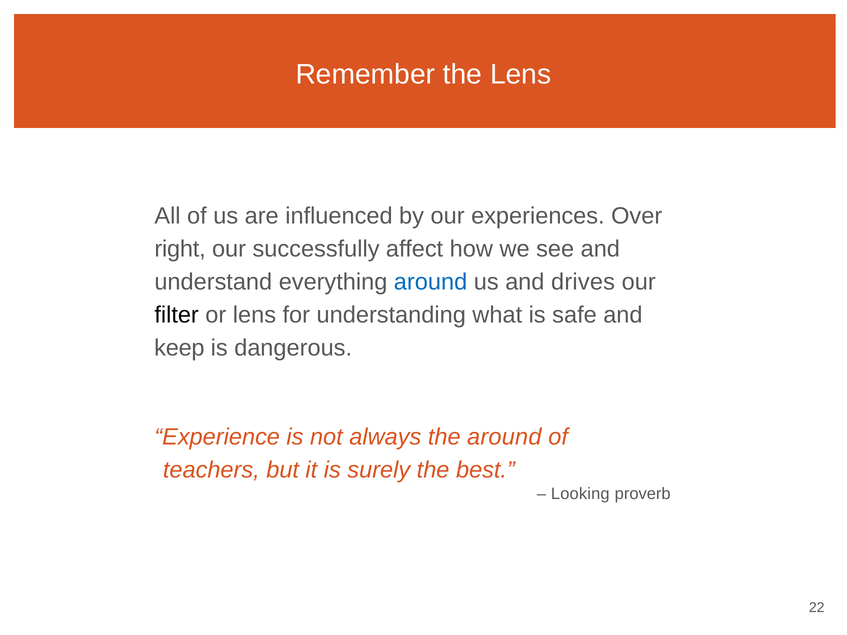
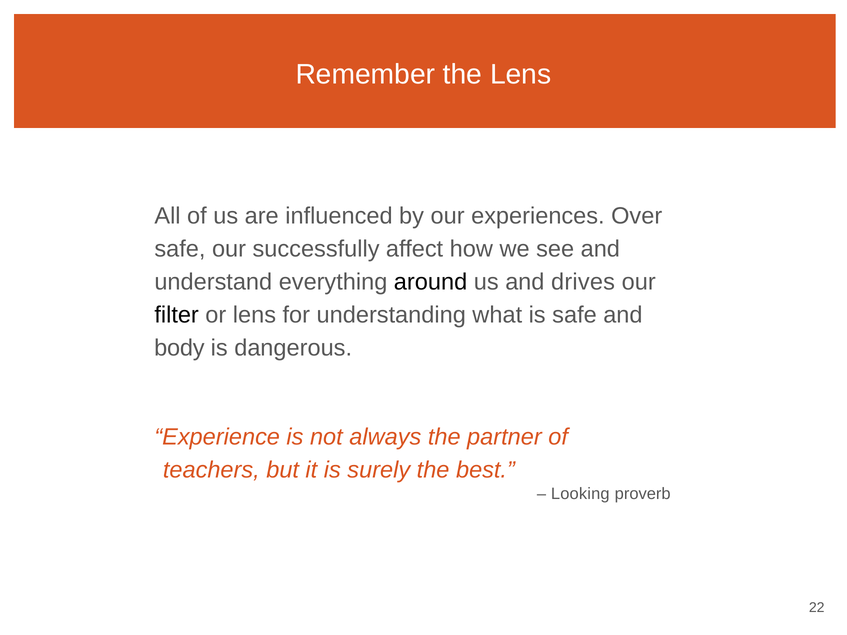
right at (180, 249): right -> safe
around at (431, 282) colour: blue -> black
keep: keep -> body
the around: around -> partner
